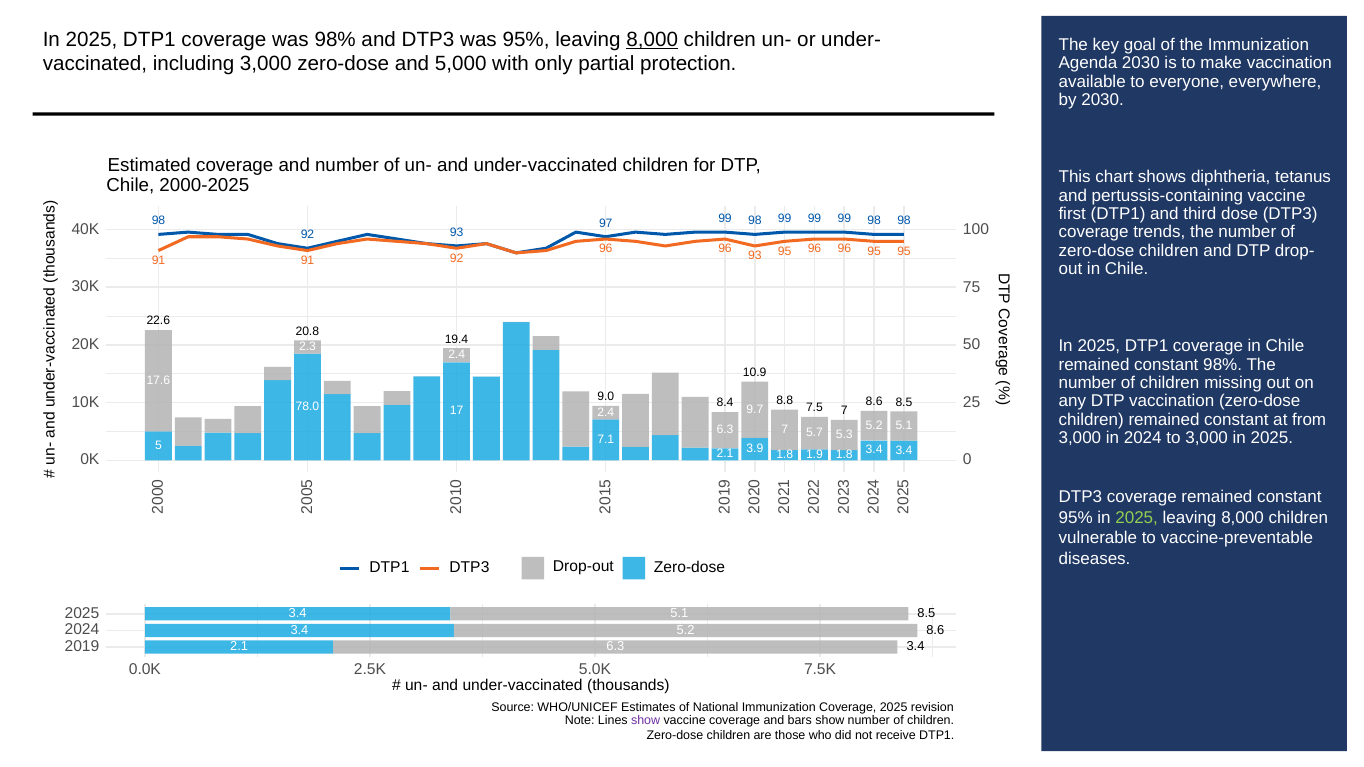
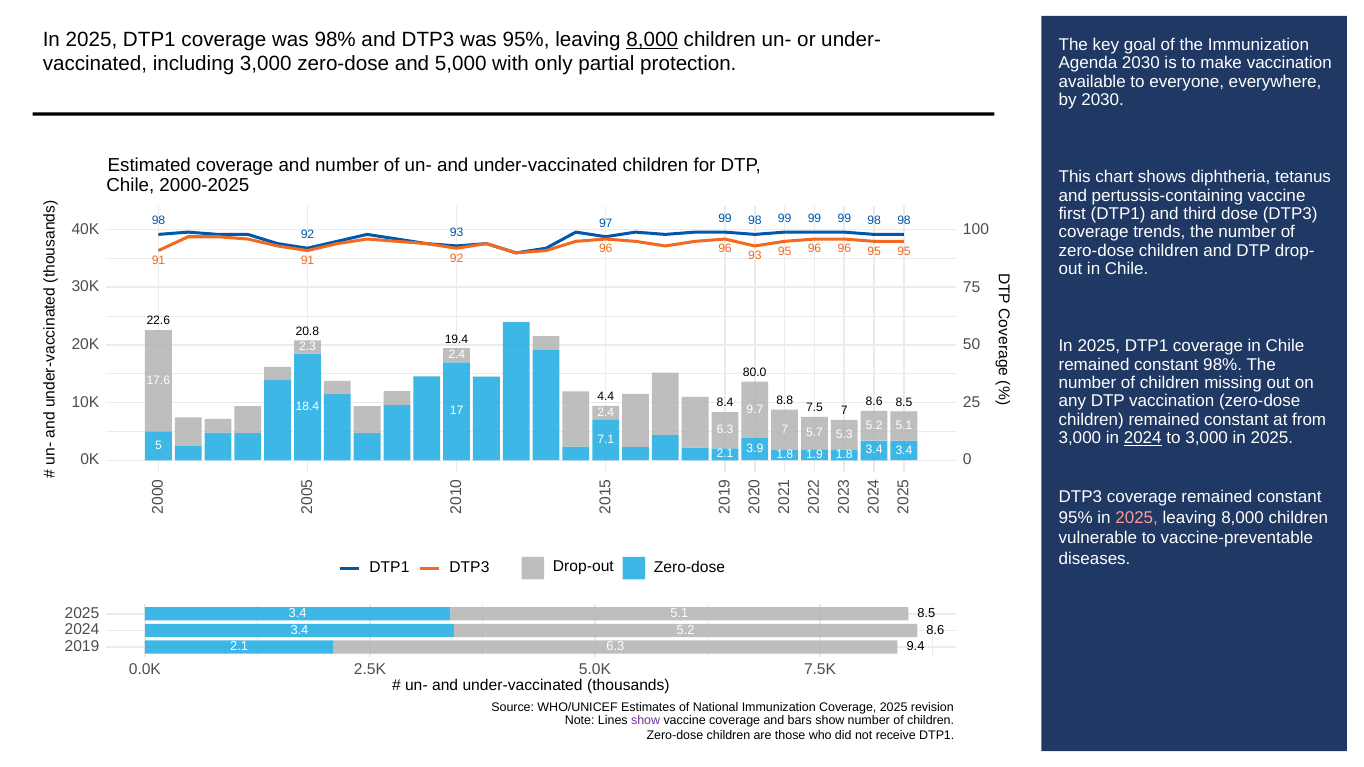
10.9: 10.9 -> 80.0
9.0: 9.0 -> 4.4
78.0: 78.0 -> 18.4
2024 at (1143, 438) underline: none -> present
2025 at (1137, 518) colour: light green -> pink
3.4 at (916, 647): 3.4 -> 9.4
